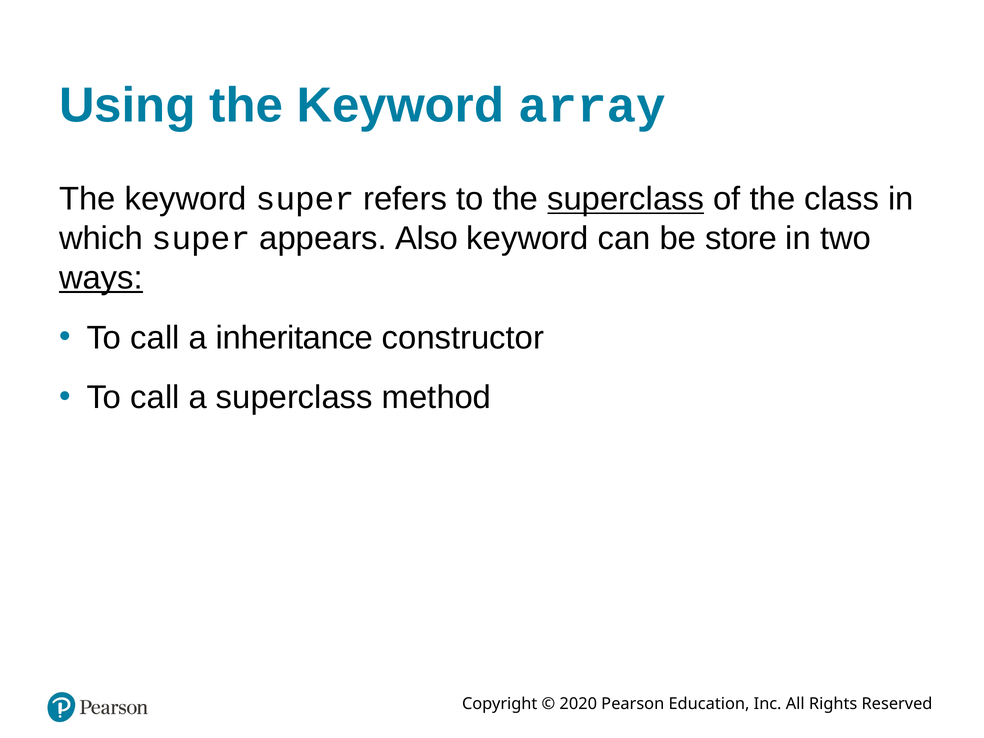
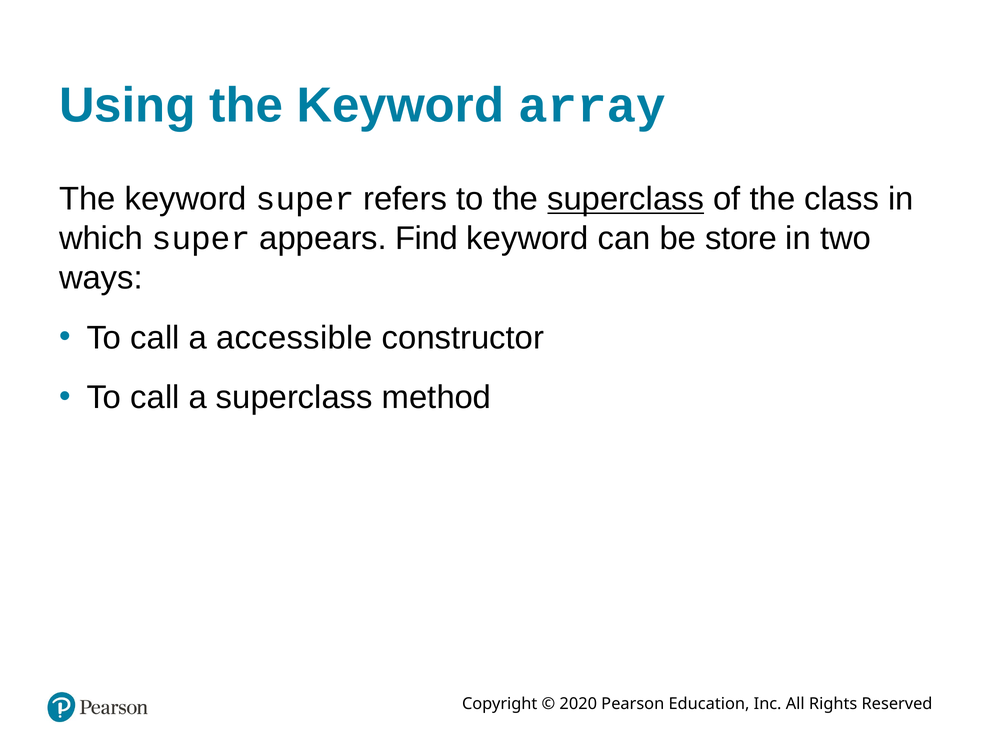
Also: Also -> Find
ways underline: present -> none
inheritance: inheritance -> accessible
